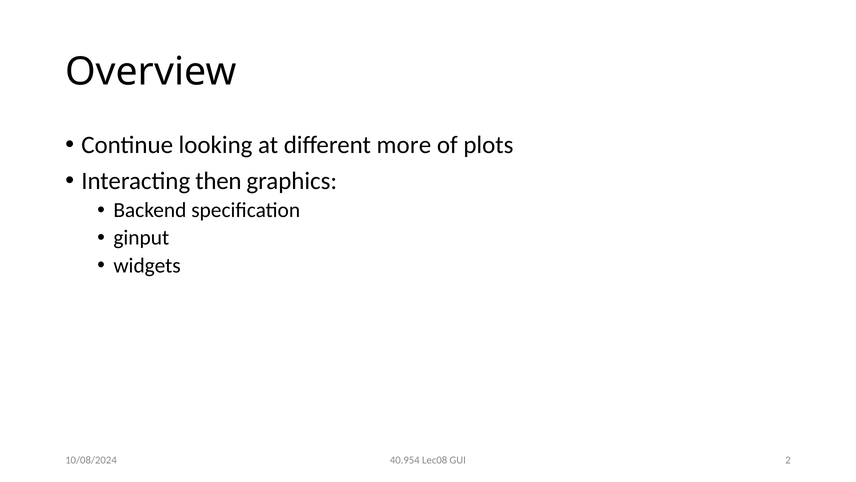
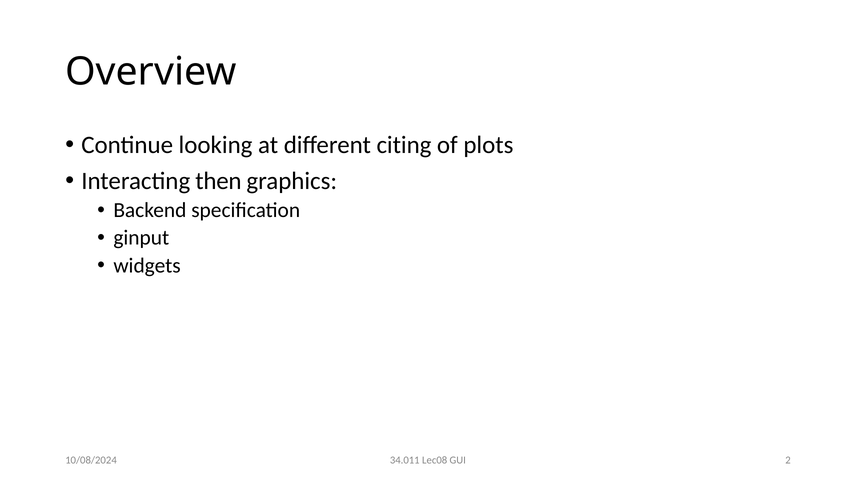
more: more -> citing
40.954: 40.954 -> 34.011
